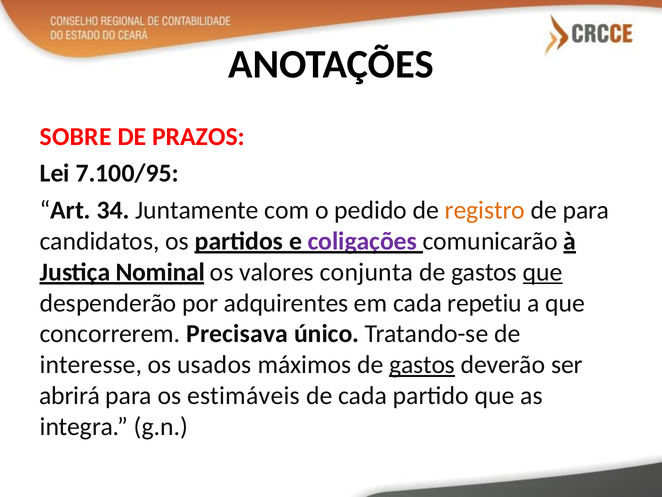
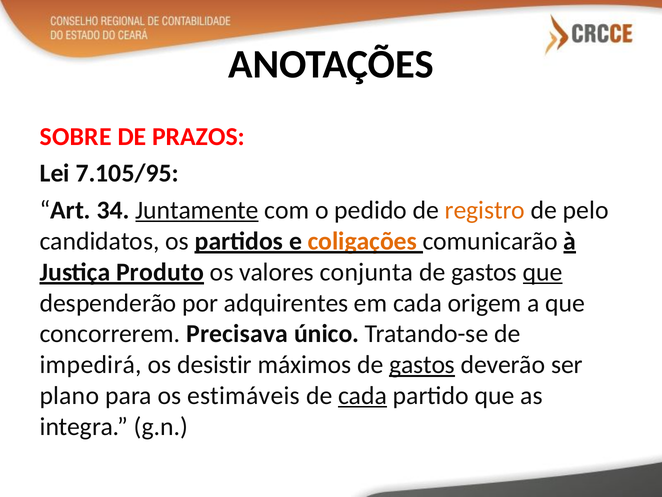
7.100/95: 7.100/95 -> 7.105/95
Juntamente underline: none -> present
de para: para -> pelo
coligações colour: purple -> orange
Nominal: Nominal -> Produto
repetiu: repetiu -> origem
interesse: interesse -> impedirá
usados: usados -> desistir
abrirá: abrirá -> plano
cada at (363, 395) underline: none -> present
